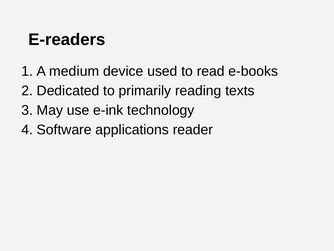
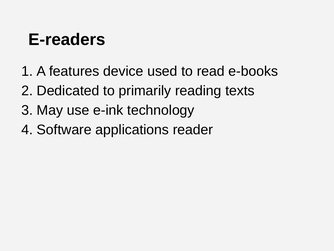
medium: medium -> features
